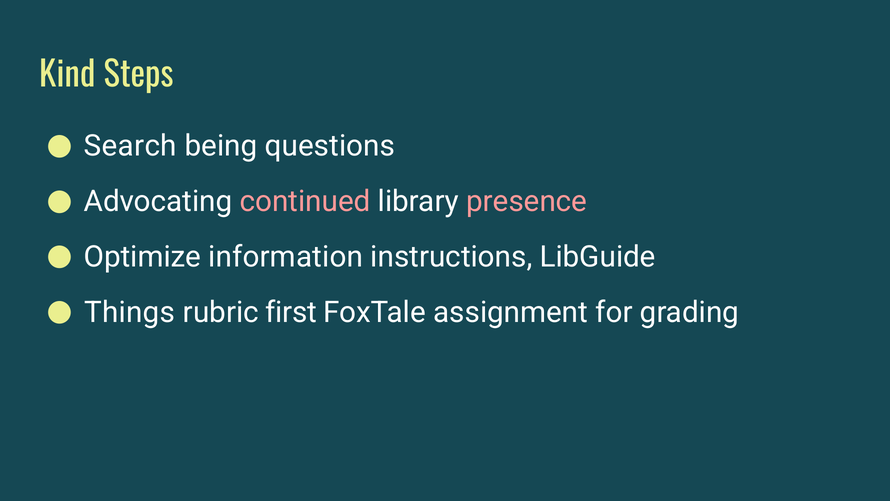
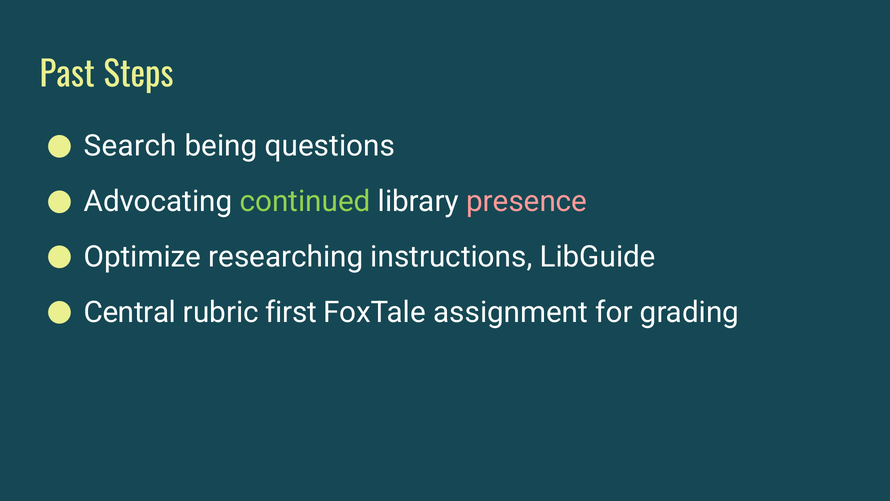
Kind: Kind -> Past
continued colour: pink -> light green
information: information -> researching
Things: Things -> Central
